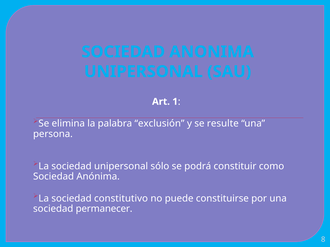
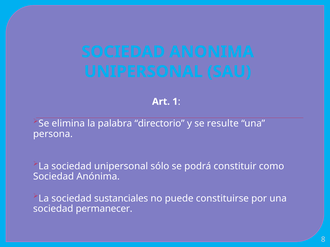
exclusión: exclusión -> directorio
constitutivo: constitutivo -> sustanciales
